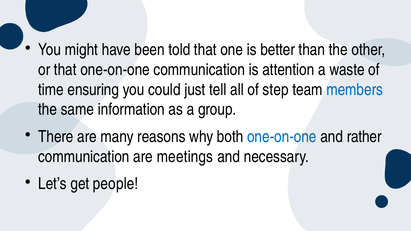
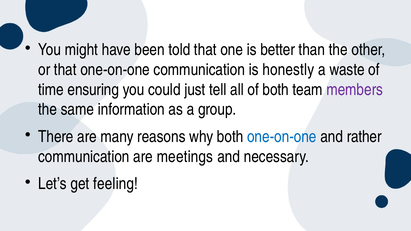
attention: attention -> honestly
of step: step -> both
members colour: blue -> purple
people: people -> feeling
